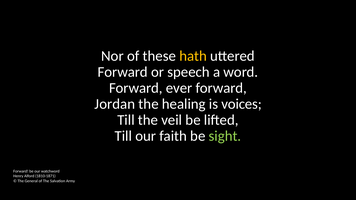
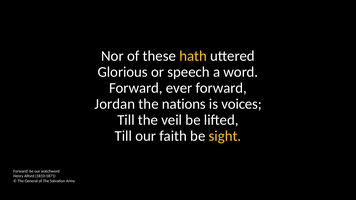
Forward at (123, 72): Forward -> Glorious
healing: healing -> nations
sight colour: light green -> yellow
